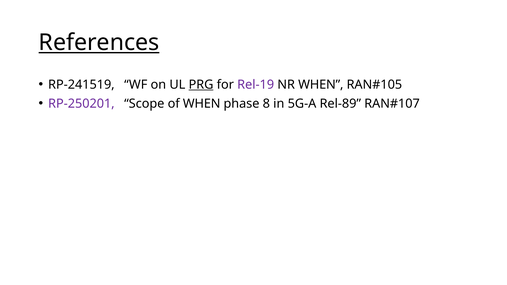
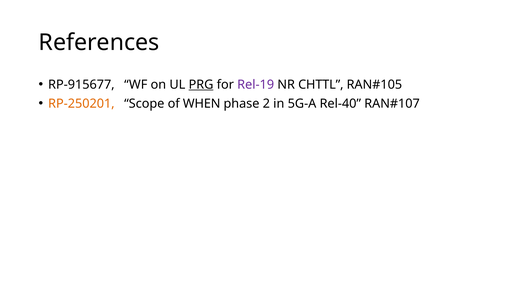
References underline: present -> none
RP-241519: RP-241519 -> RP-915677
NR WHEN: WHEN -> CHTTL
RP-250201 colour: purple -> orange
8: 8 -> 2
Rel-89: Rel-89 -> Rel-40
